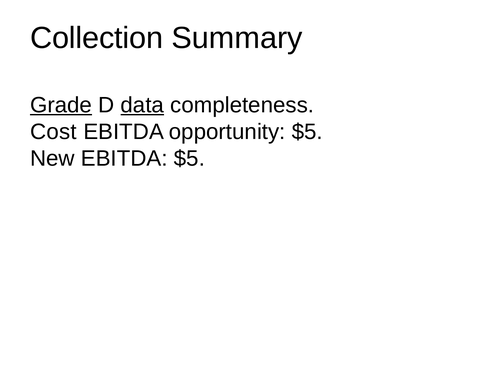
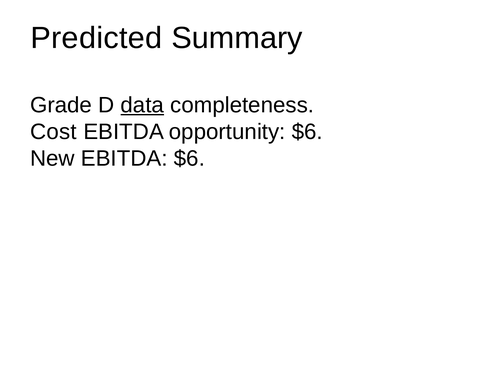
Collection: Collection -> Predicted
Grade underline: present -> none
opportunity $5: $5 -> $6
EBITDA $5: $5 -> $6
